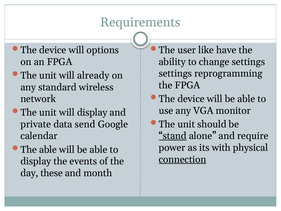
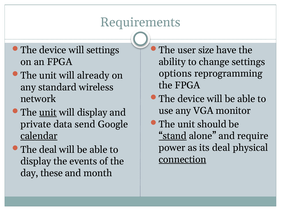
will options: options -> settings
like: like -> size
settings at (175, 73): settings -> options
unit at (48, 112) underline: none -> present
calendar underline: none -> present
its with: with -> deal
The able: able -> deal
